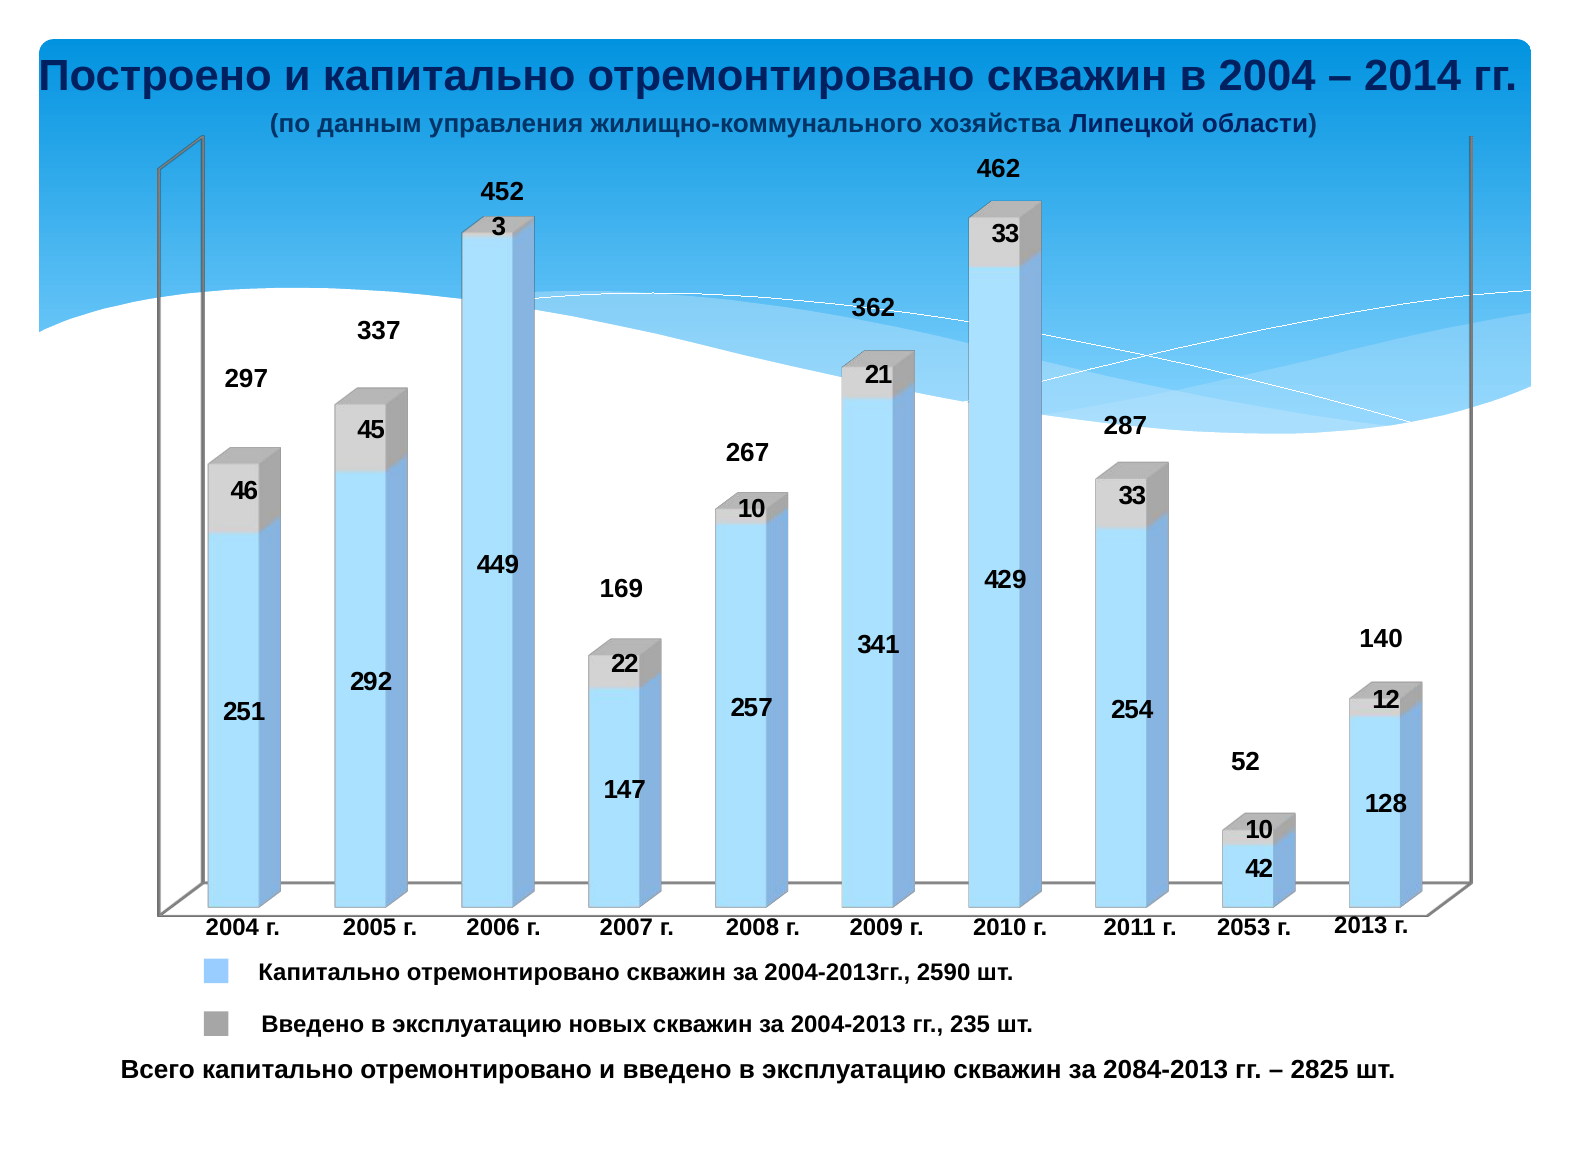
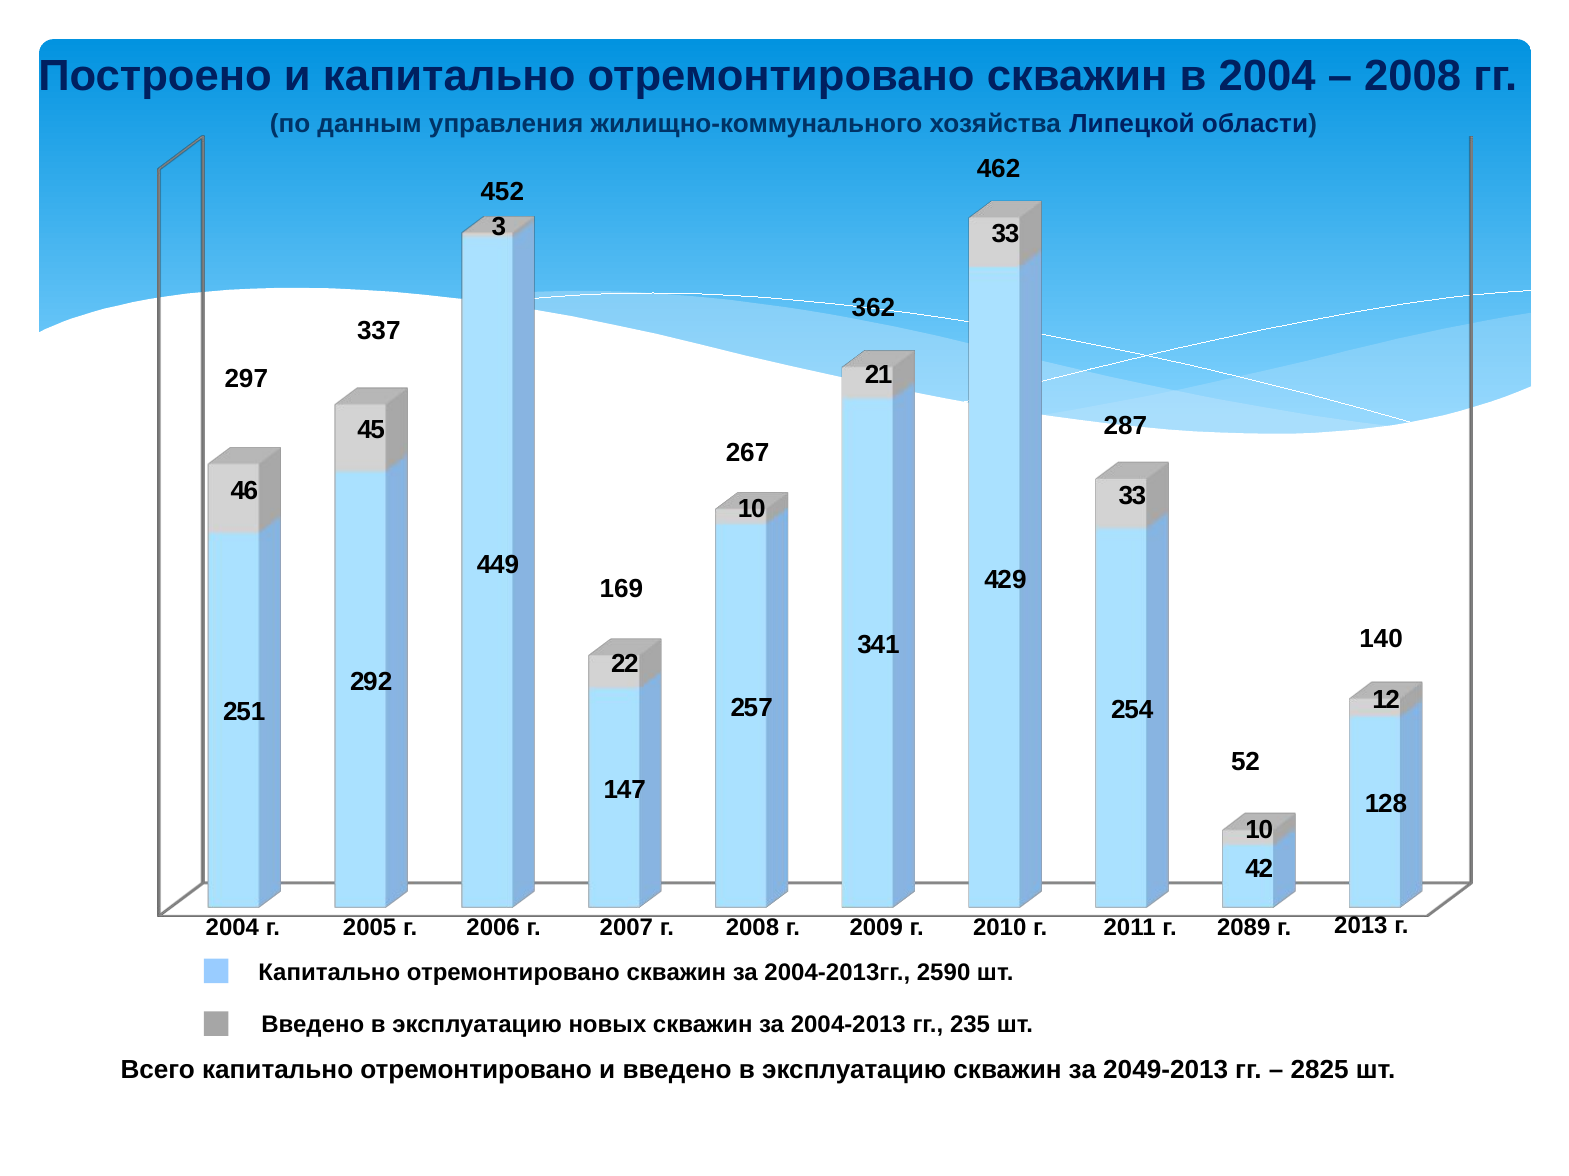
2014 at (1413, 76): 2014 -> 2008
2053: 2053 -> 2089
2084-2013: 2084-2013 -> 2049-2013
